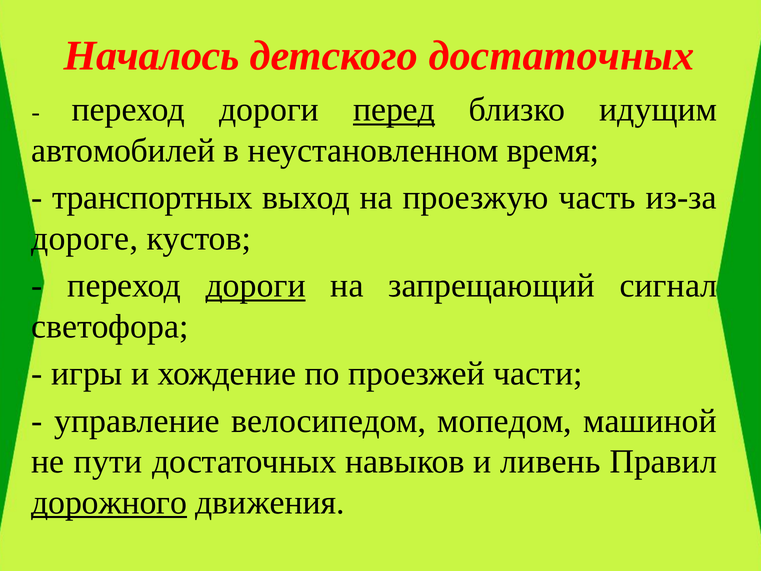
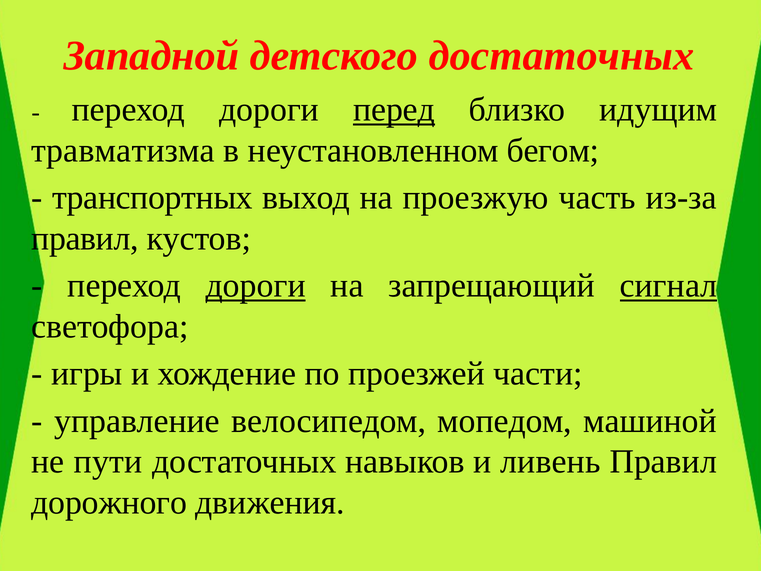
Началось: Началось -> Западной
автомобилей: автомобилей -> травматизма
время: время -> бегом
дороге at (85, 238): дороге -> правил
сигнал underline: none -> present
дорожного underline: present -> none
